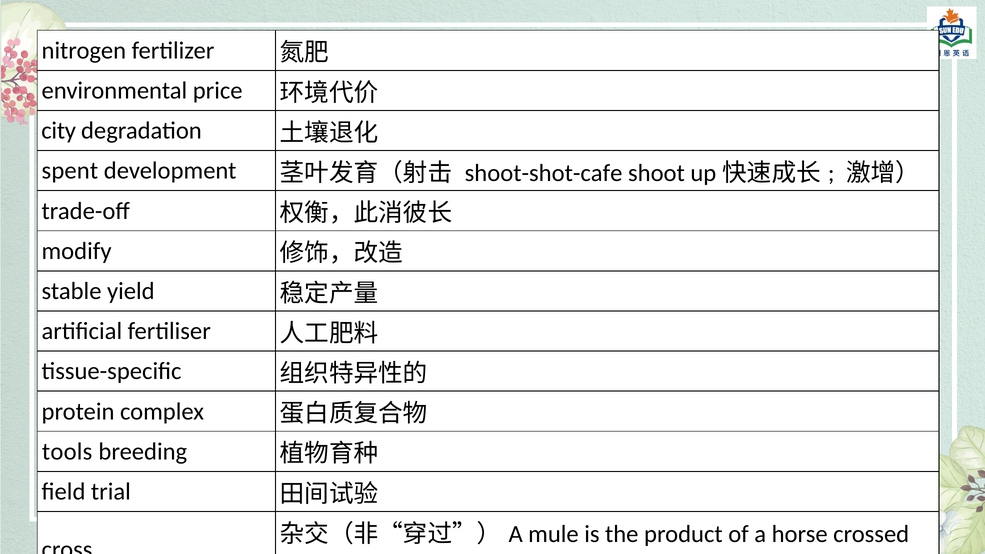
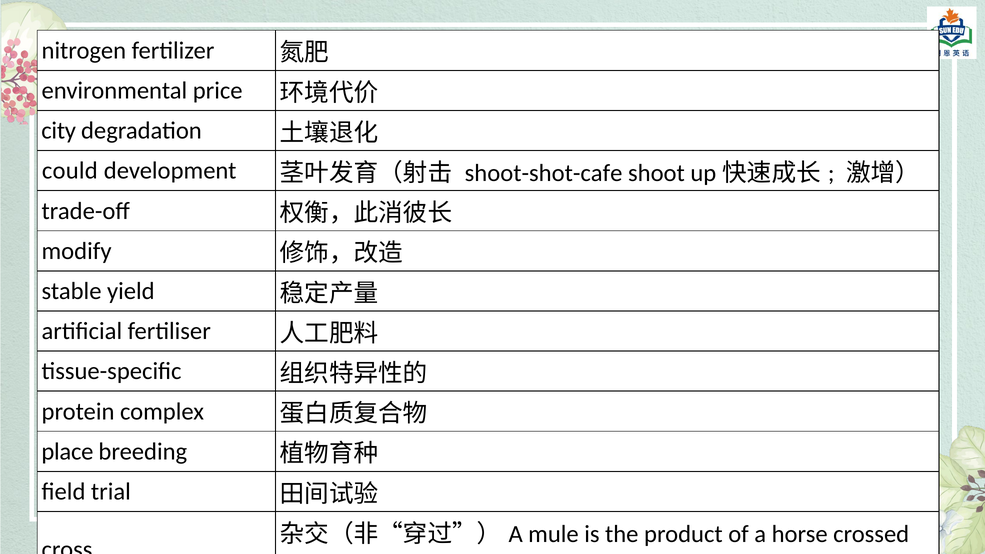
spent: spent -> could
tools: tools -> place
